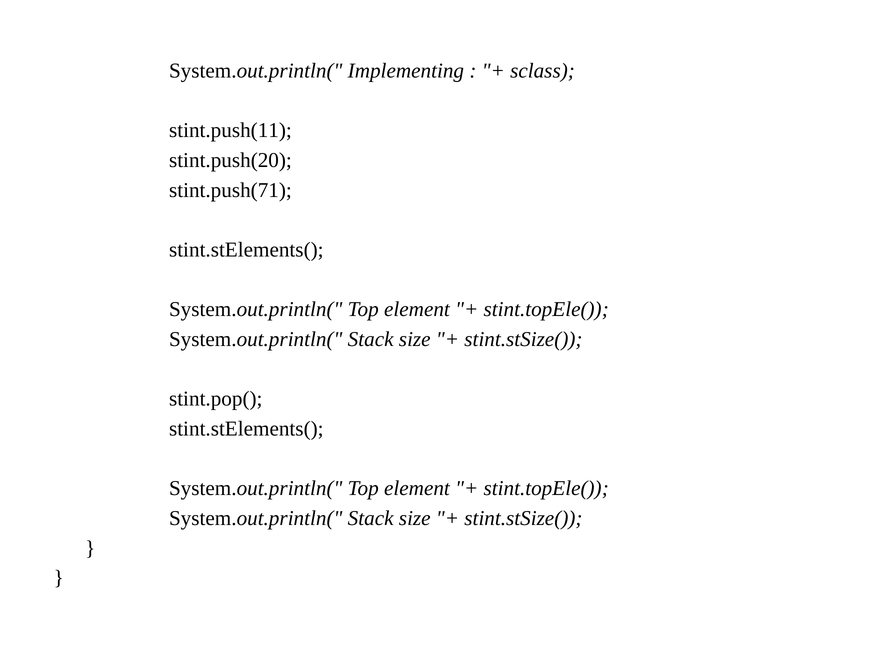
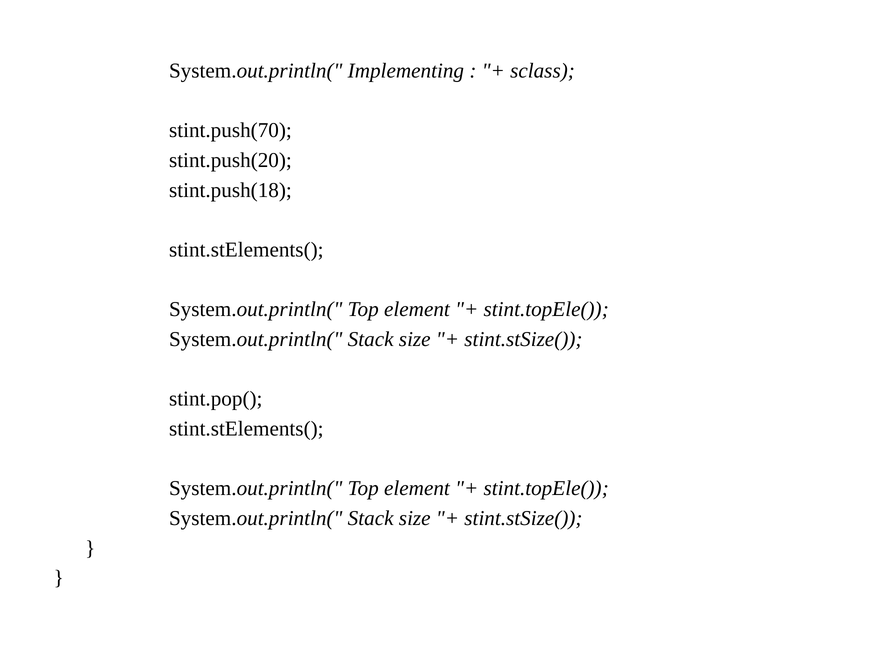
stint.push(11: stint.push(11 -> stint.push(70
stint.push(71: stint.push(71 -> stint.push(18
